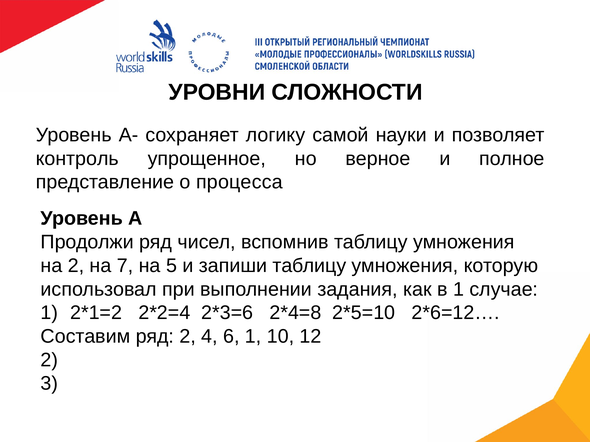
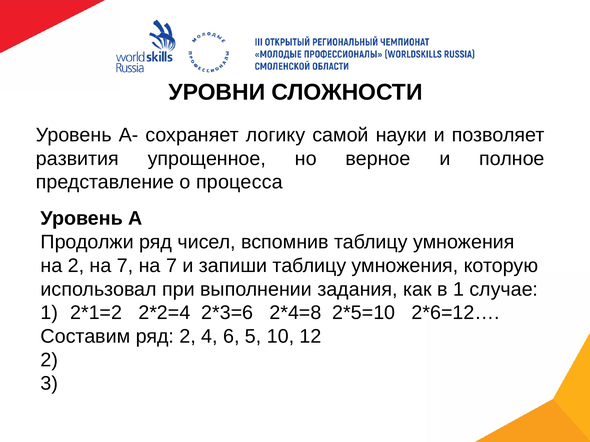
контроль: контроль -> развития
7 на 5: 5 -> 7
6 1: 1 -> 5
